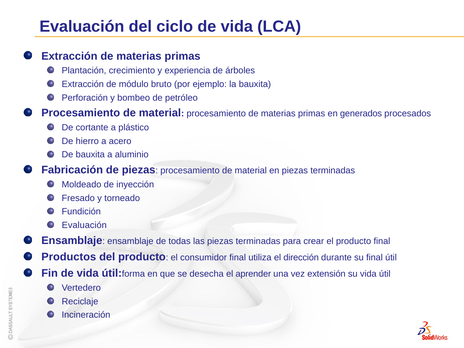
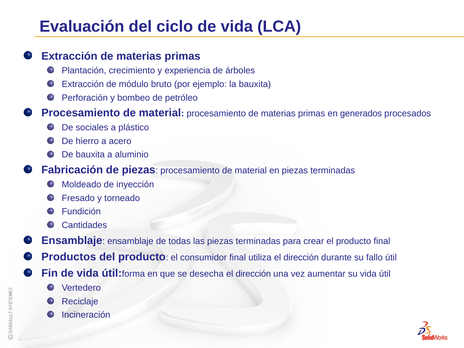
cortante: cortante -> sociales
Evaluación at (84, 225): Evaluación -> Cantidades
su final: final -> fallo
desecha el aprender: aprender -> dirección
extensión: extensión -> aumentar
